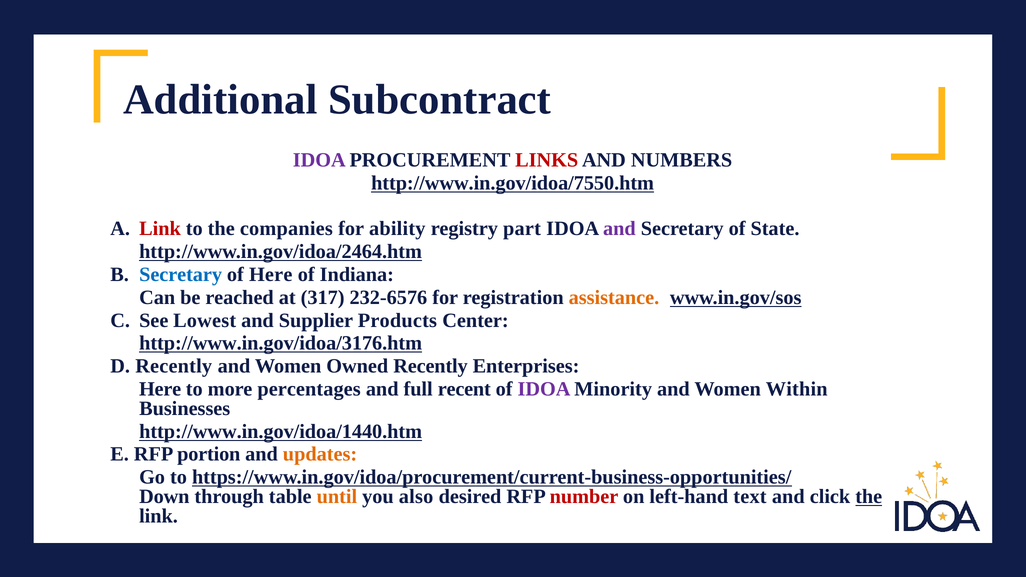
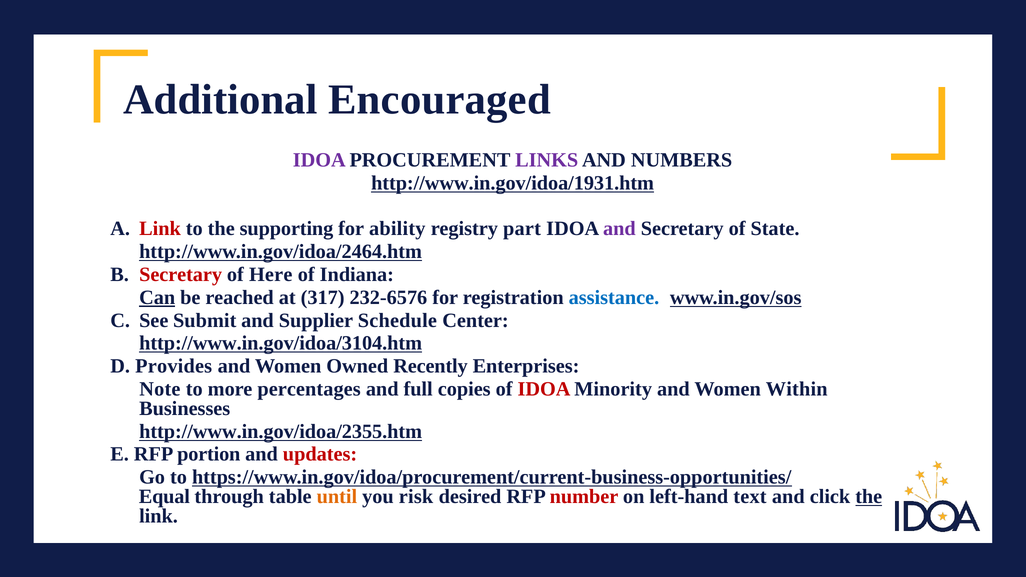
Subcontract: Subcontract -> Encouraged
LINKS colour: red -> purple
http://www.in.gov/idoa/7550.htm: http://www.in.gov/idoa/7550.htm -> http://www.in.gov/idoa/1931.htm
companies: companies -> supporting
Secretary at (181, 275) colour: blue -> red
Can underline: none -> present
assistance colour: orange -> blue
Lowest: Lowest -> Submit
Products: Products -> Schedule
http://www.in.gov/idoa/3176.htm: http://www.in.gov/idoa/3176.htm -> http://www.in.gov/idoa/3104.htm
D Recently: Recently -> Provides
Here at (160, 389): Here -> Note
recent: recent -> copies
IDOA at (544, 389) colour: purple -> red
http://www.in.gov/idoa/1440.htm: http://www.in.gov/idoa/1440.htm -> http://www.in.gov/idoa/2355.htm
updates colour: orange -> red
Down: Down -> Equal
also: also -> risk
